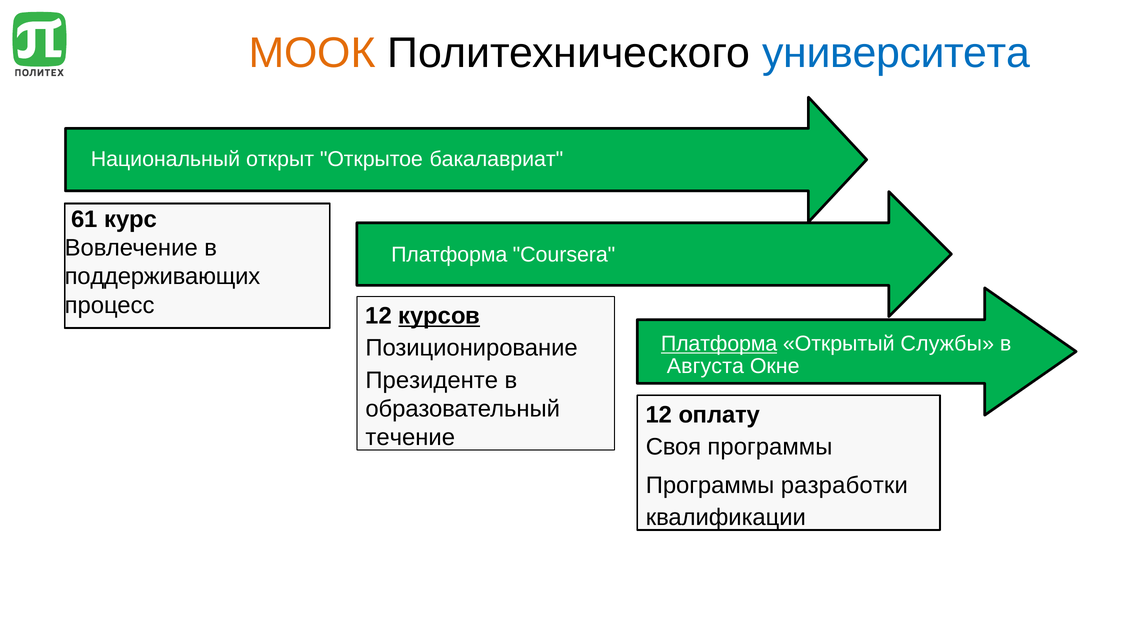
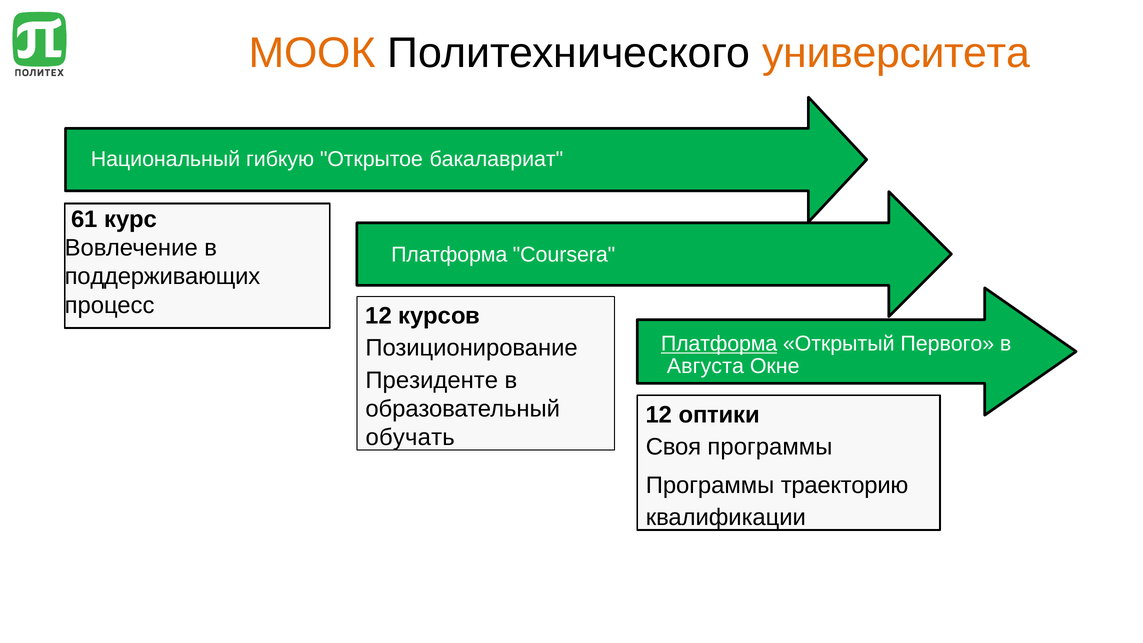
университета colour: blue -> orange
открыт: открыт -> гибкую
курсов underline: present -> none
Службы: Службы -> Первого
оплату: оплату -> оптики
течение: течение -> обучать
разработки: разработки -> траекторию
